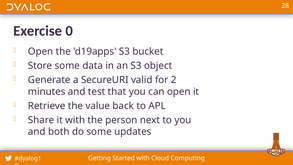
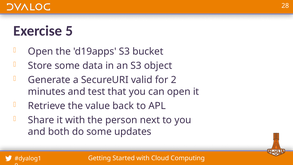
0: 0 -> 5
